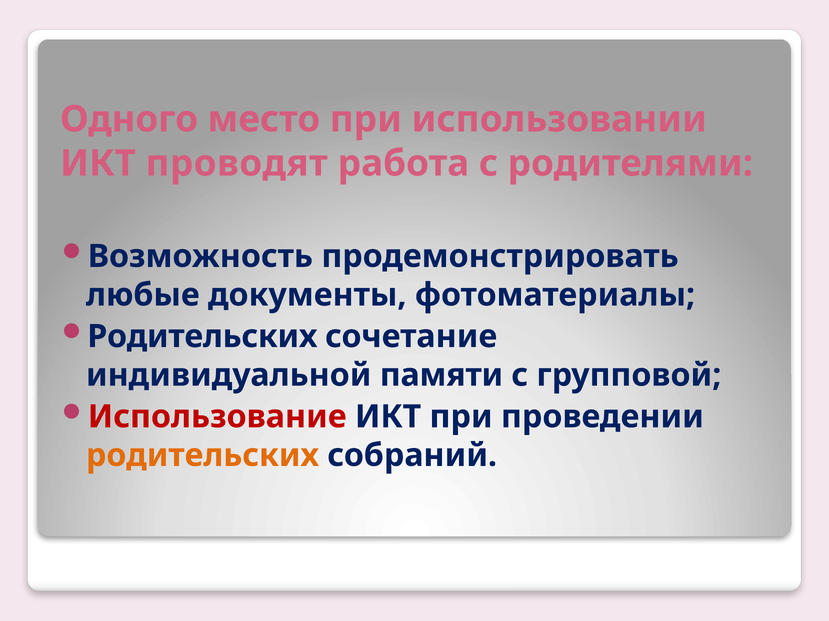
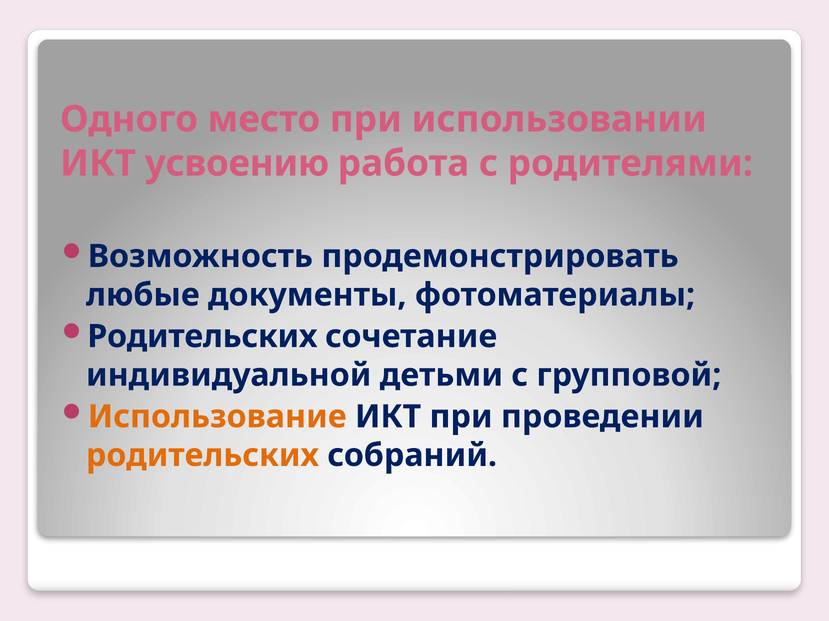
проводят: проводят -> усвоению
памяти: памяти -> детьми
Использование colour: red -> orange
